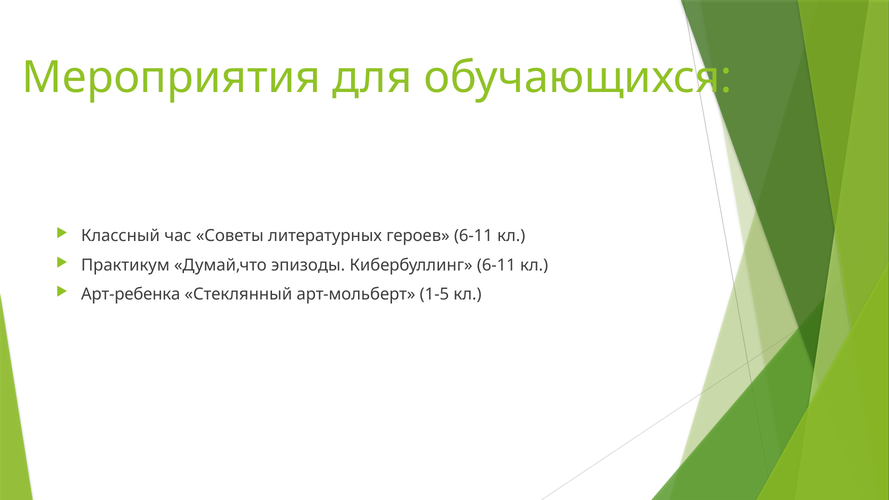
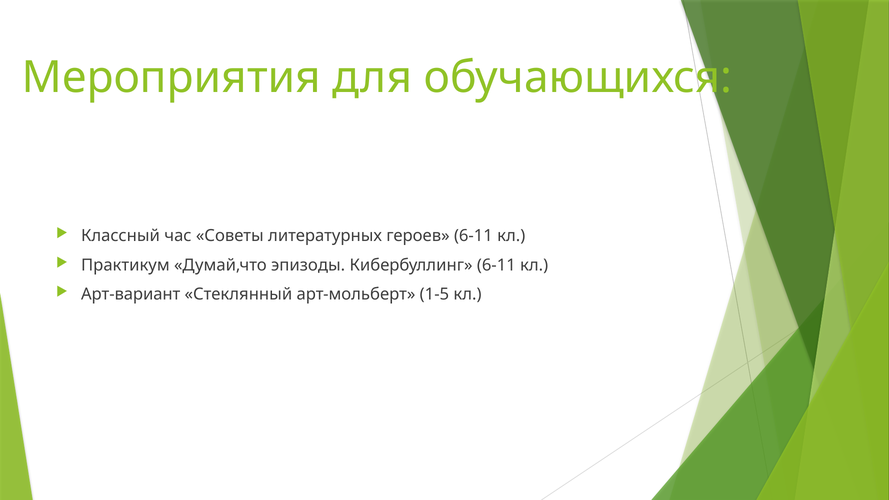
Арт-ребенка: Арт-ребенка -> Арт-вариант
